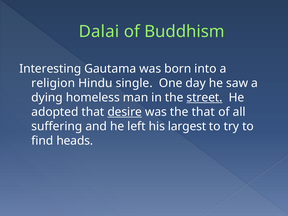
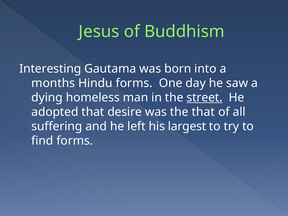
Dalai: Dalai -> Jesus
religion: religion -> months
Hindu single: single -> forms
desire underline: present -> none
find heads: heads -> forms
